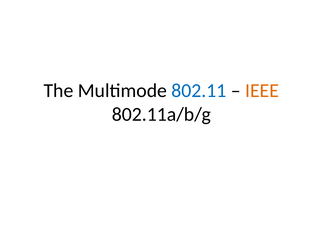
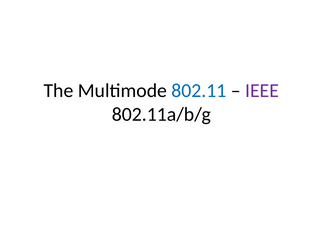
IEEE colour: orange -> purple
